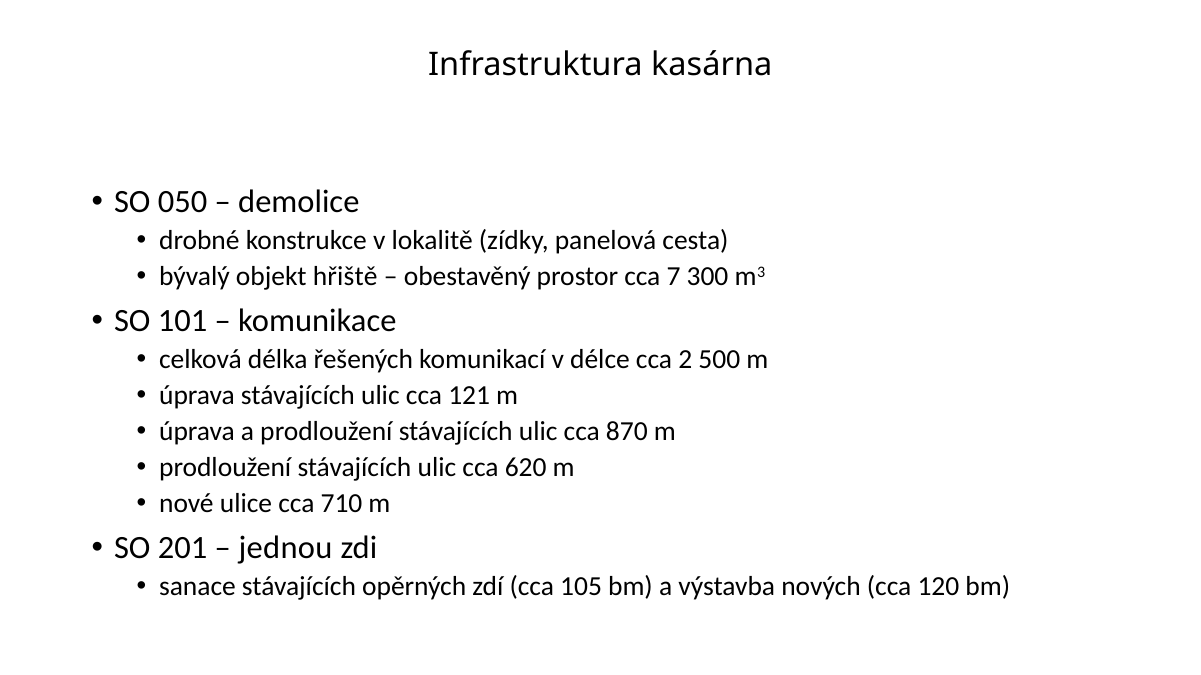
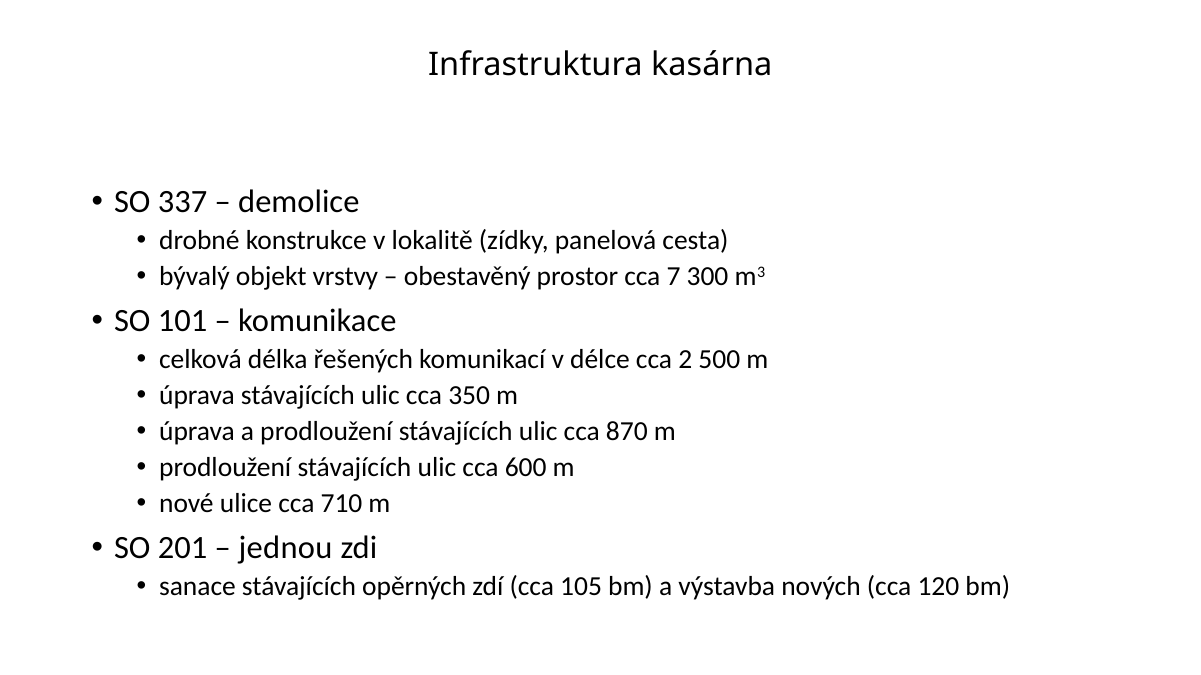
050: 050 -> 337
hřiště: hřiště -> vrstvy
121: 121 -> 350
620: 620 -> 600
